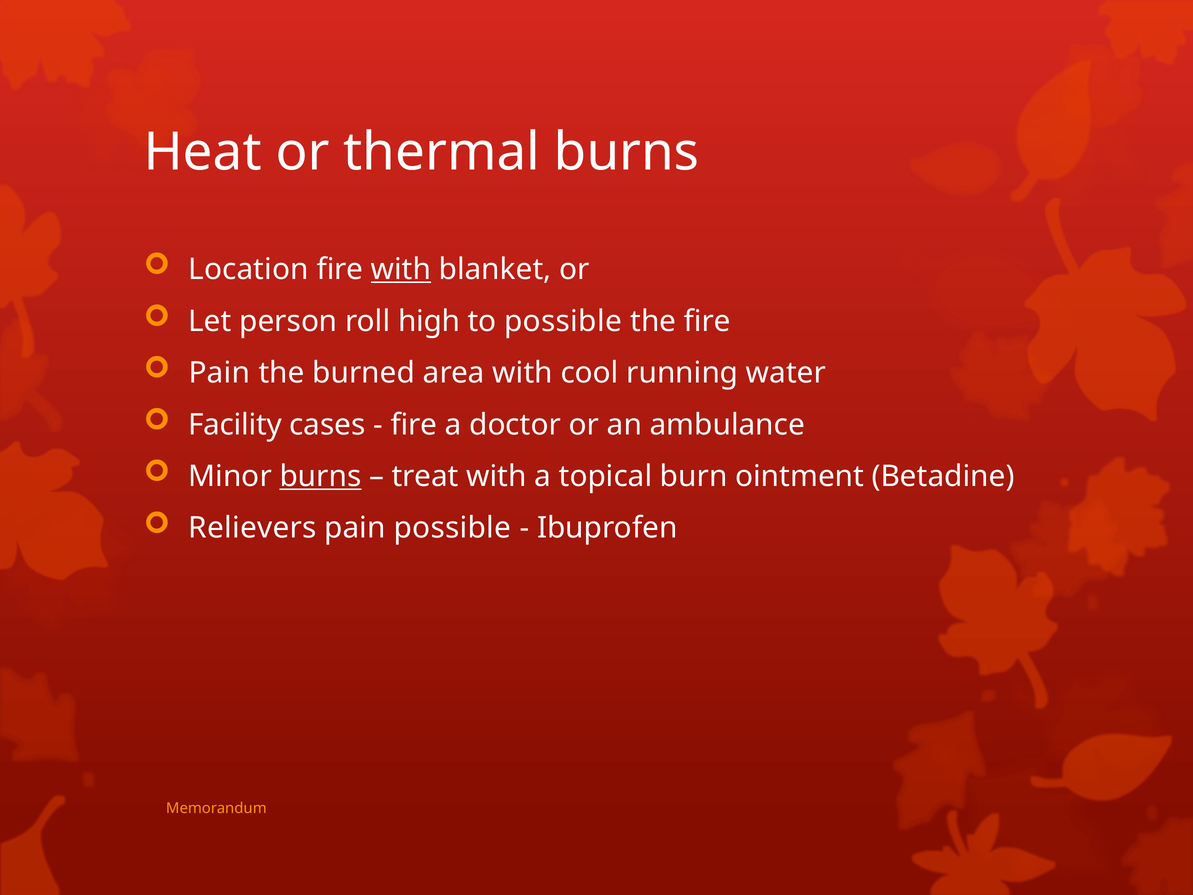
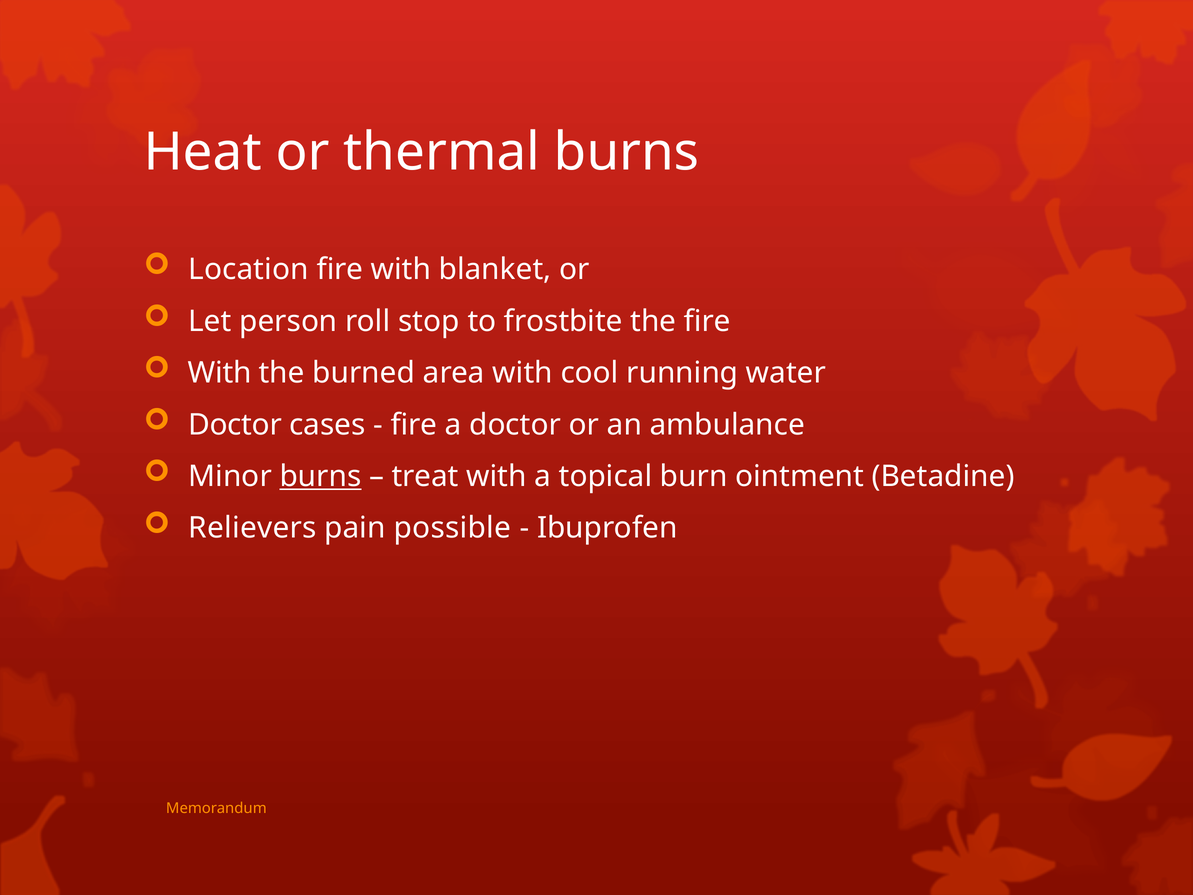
with at (401, 269) underline: present -> none
high: high -> stop
to possible: possible -> frostbite
Pain at (219, 373): Pain -> With
Facility at (235, 425): Facility -> Doctor
